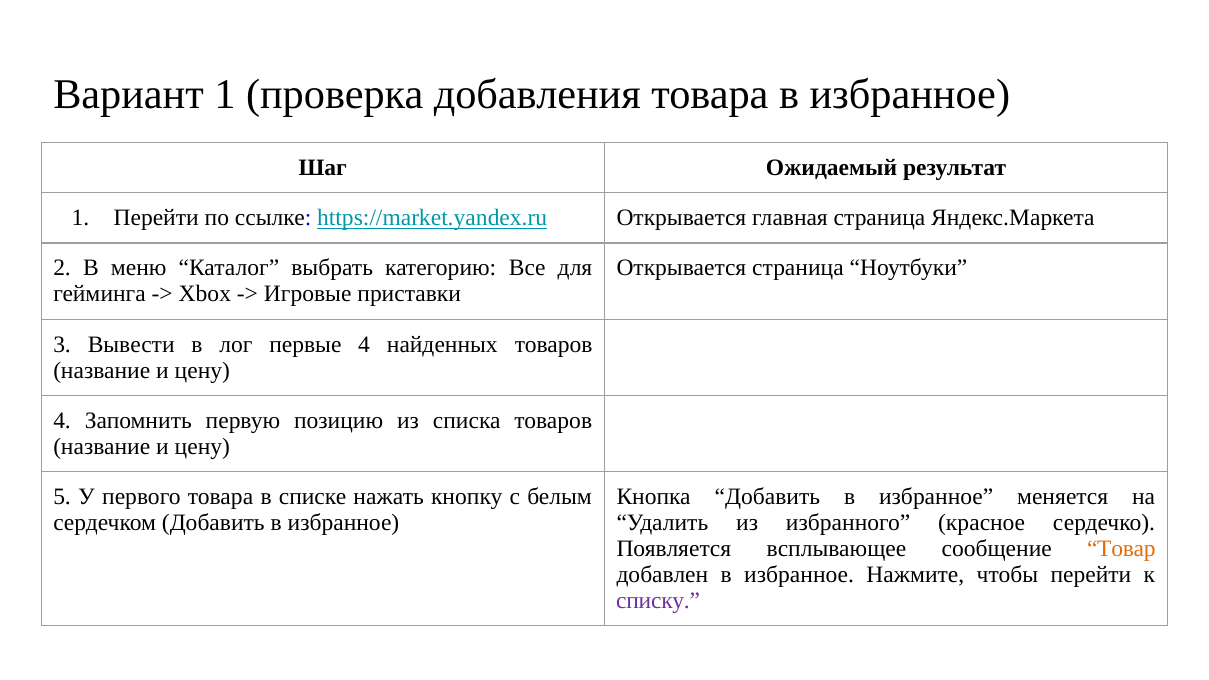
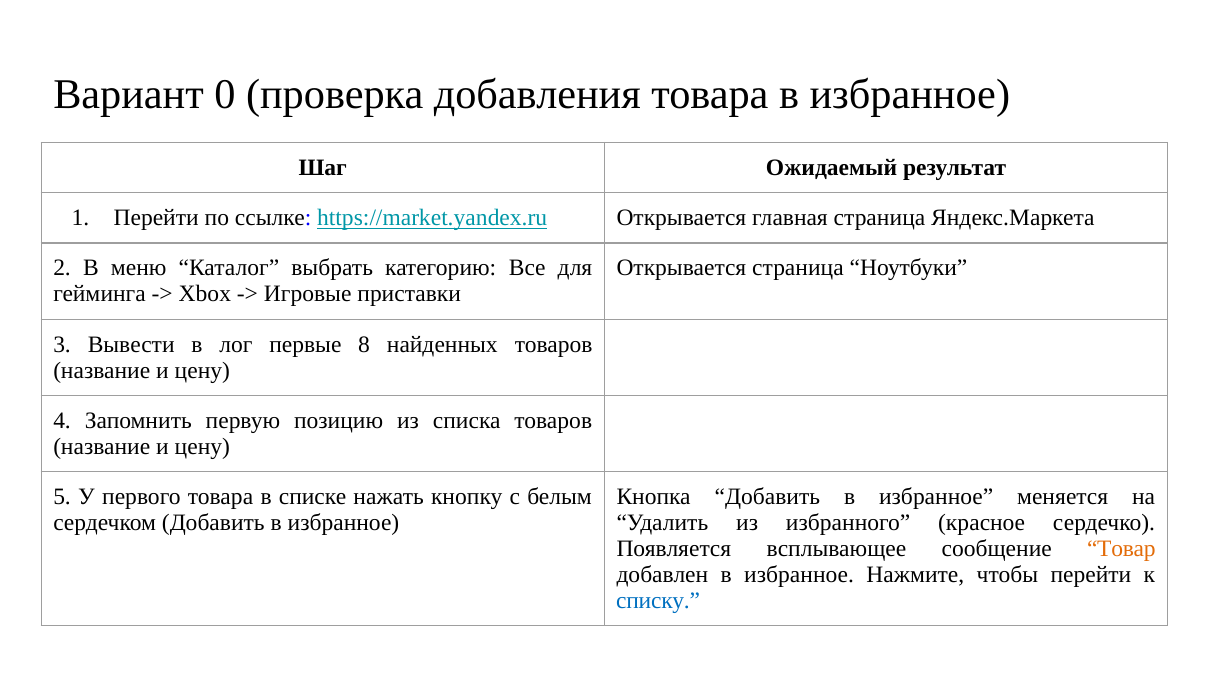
Вариант 1: 1 -> 0
первые 4: 4 -> 8
списку colour: purple -> blue
